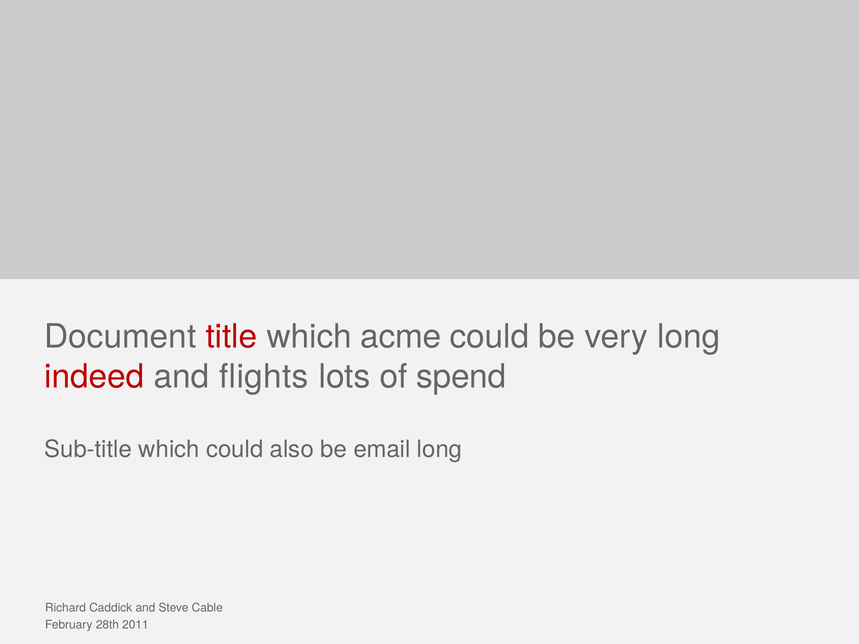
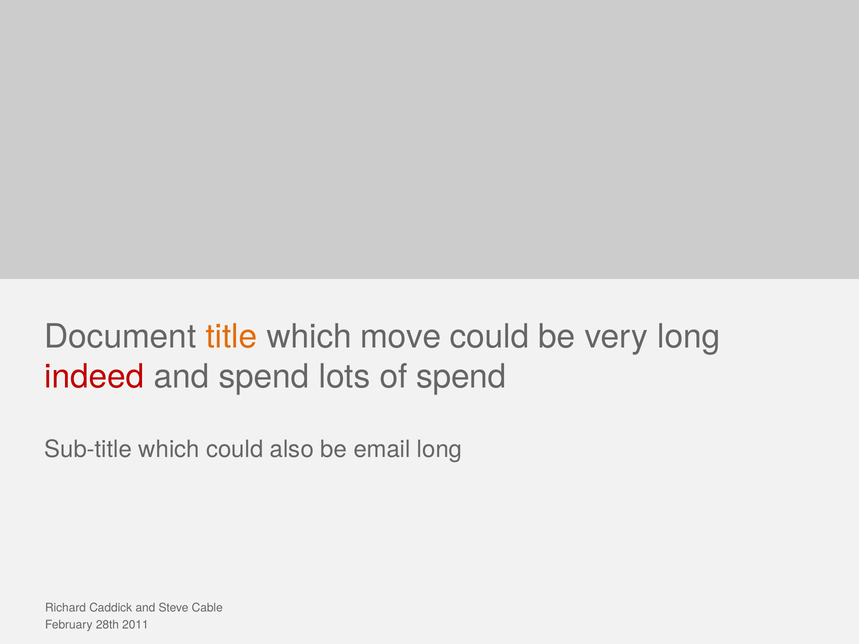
title colour: red -> orange
acme: acme -> move
and flights: flights -> spend
